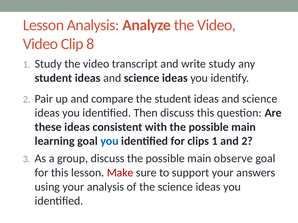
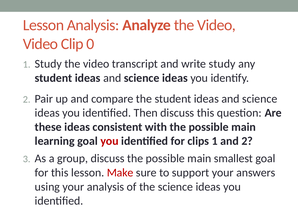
8: 8 -> 0
you at (109, 141) colour: blue -> red
observe: observe -> smallest
